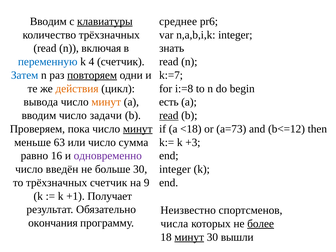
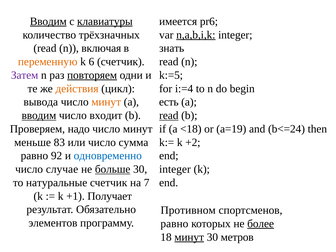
Вводим at (48, 21) underline: none -> present
среднее: среднее -> имеется
n,a,b,i,k underline: none -> present
переменную colour: blue -> orange
4: 4 -> 6
Затем colour: blue -> purple
k:=7: k:=7 -> k:=5
i:=8: i:=8 -> i:=4
вводим at (39, 115) underline: none -> present
задачи: задачи -> входит
пока: пока -> надо
минут at (138, 129) underline: present -> none
a=73: a=73 -> a=19
b<=12: b<=12 -> b<=24
63: 63 -> 83
+3: +3 -> +2
16: 16 -> 92
одновременно colour: purple -> blue
введён: введён -> случае
больше underline: none -> present
то трёхзначных: трёхзначных -> натуральные
9: 9 -> 7
Неизвестно: Неизвестно -> Противном
окончания: окончания -> элементов
числа at (174, 224): числа -> равно
вышли: вышли -> метров
